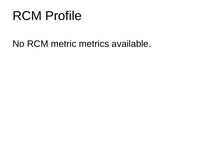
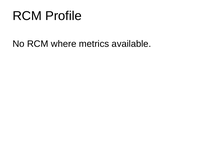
metric: metric -> where
